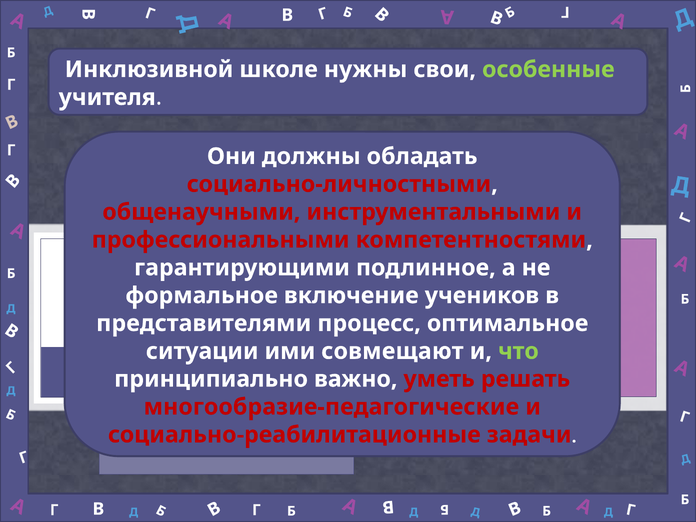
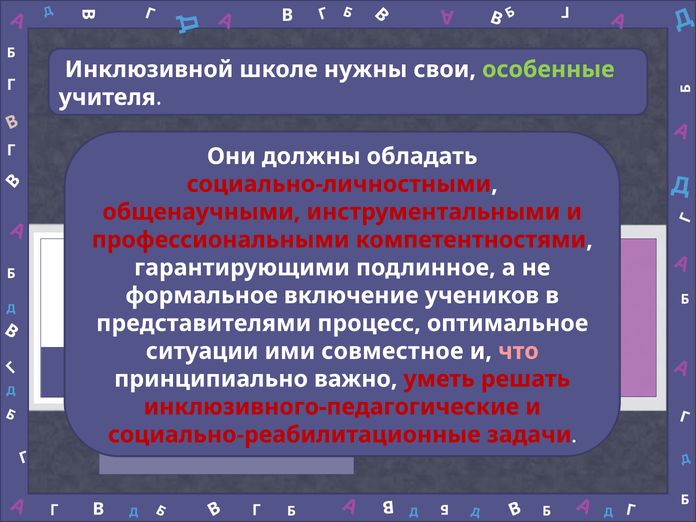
совмещают: совмещают -> совместное
что colour: light green -> pink
многообразие-педагогические: многообразие-педагогические -> инклюзивного-педагогические
